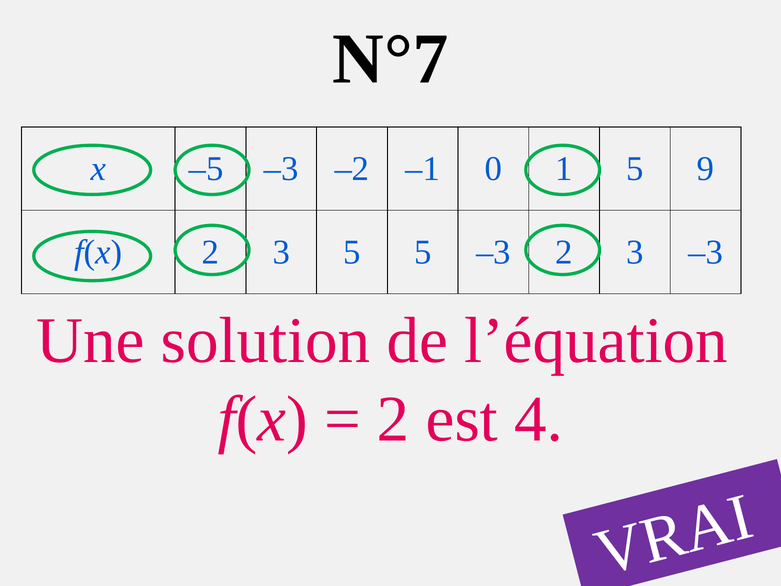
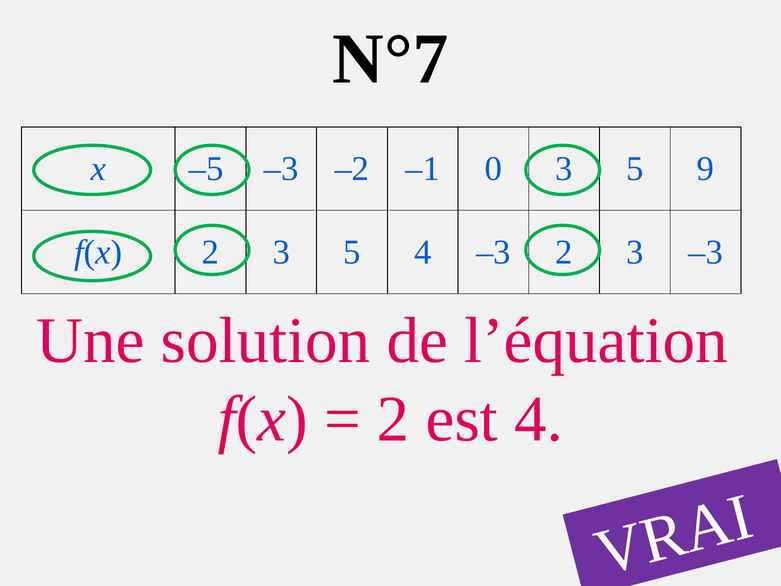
0 1: 1 -> 3
5 5: 5 -> 4
